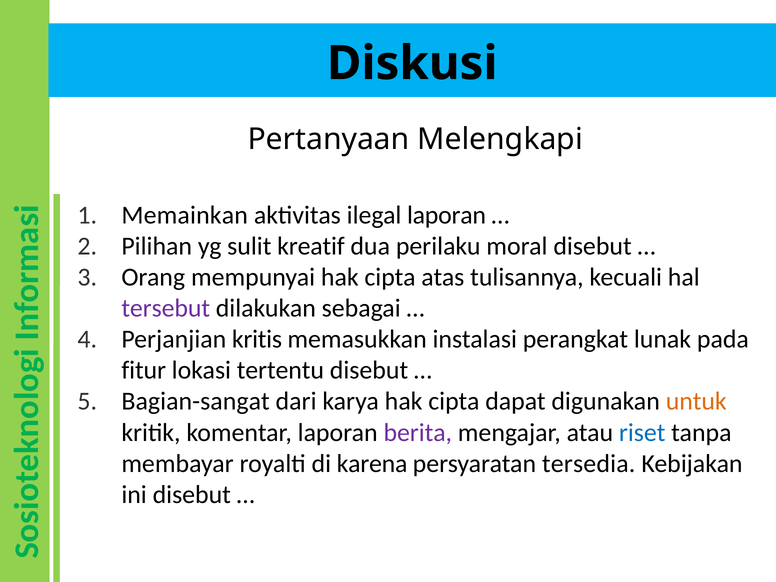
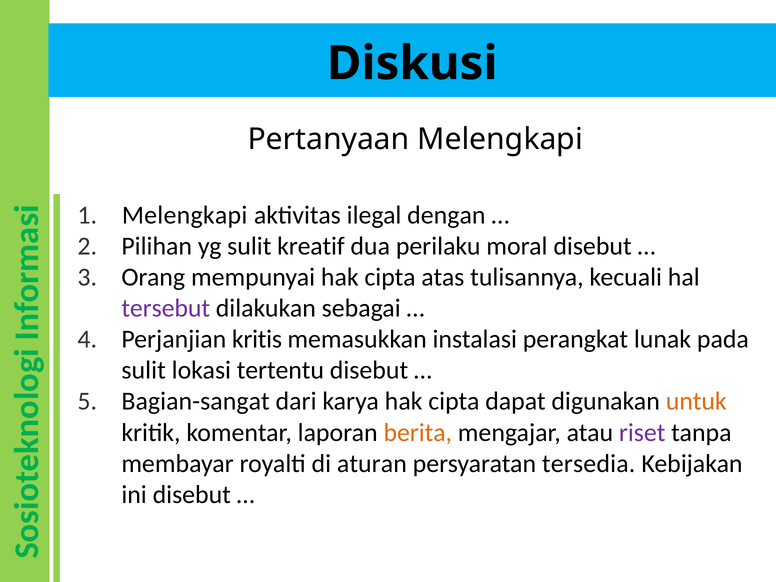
Memainkan at (185, 215): Memainkan -> Melengkapi
ilegal laporan: laporan -> dengan
fitur at (144, 370): fitur -> sulit
berita colour: purple -> orange
riset colour: blue -> purple
karena: karena -> aturan
